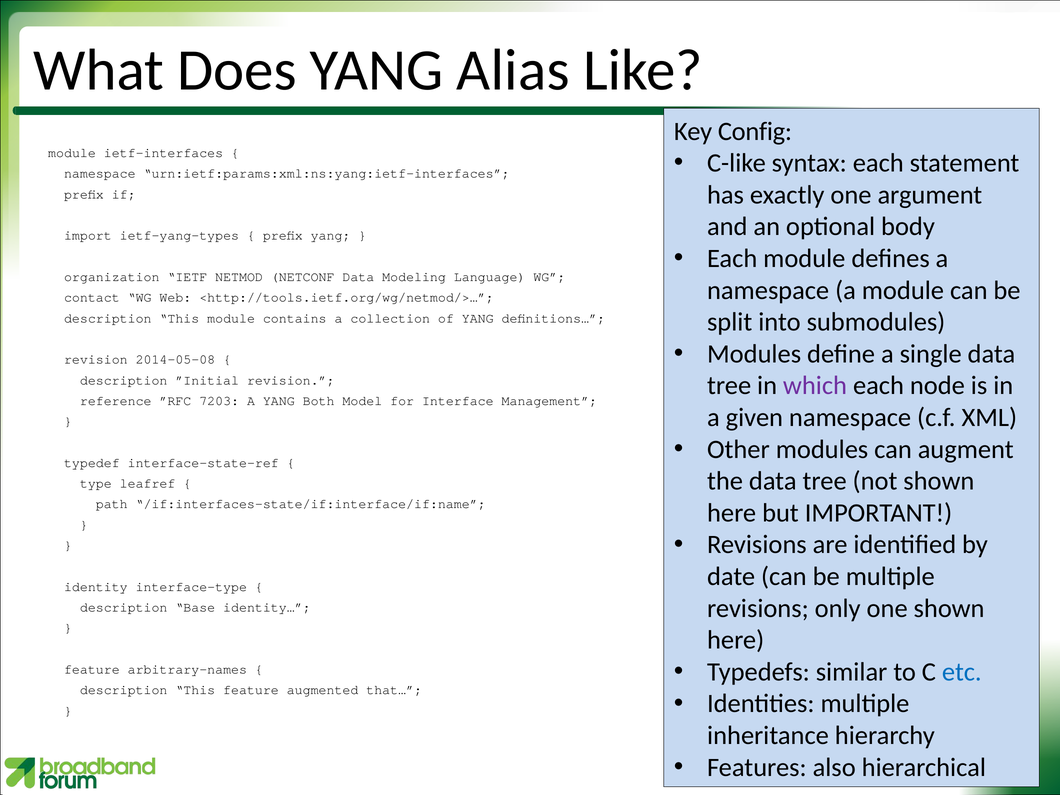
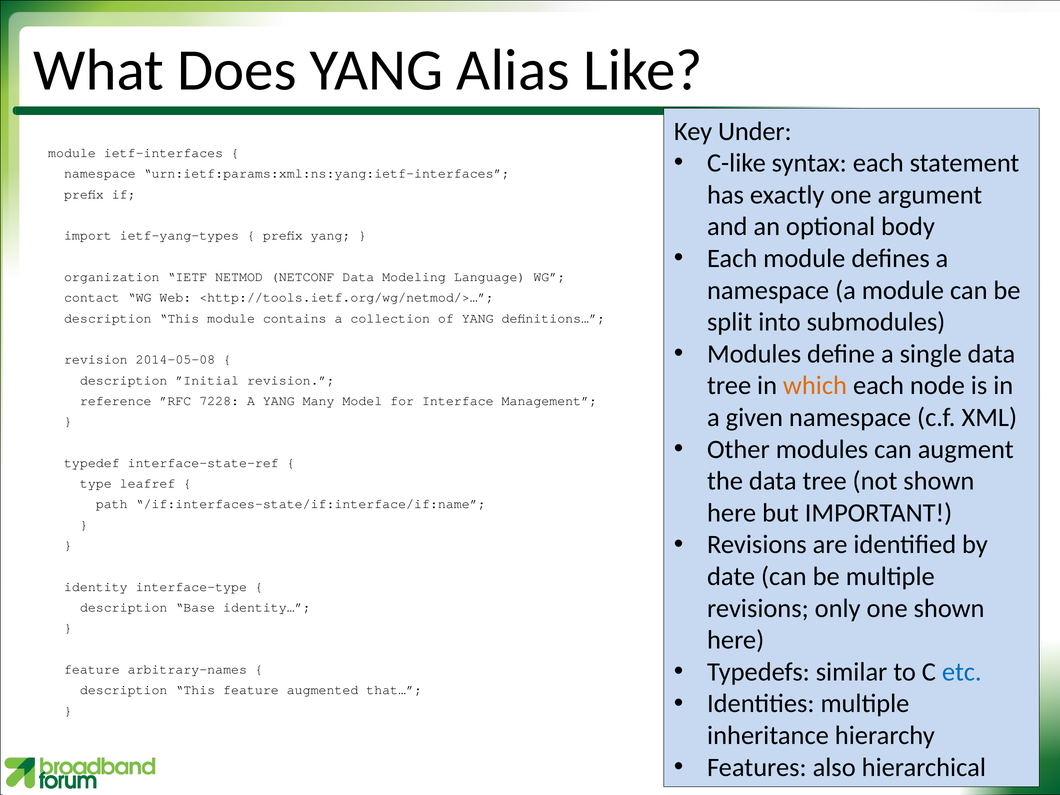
Config: Config -> Under
which colour: purple -> orange
7203: 7203 -> 7228
Both: Both -> Many
